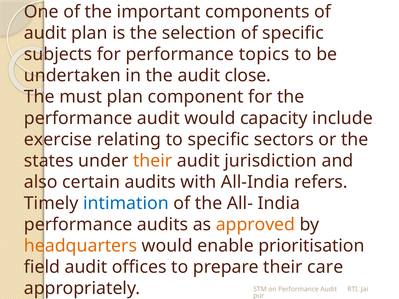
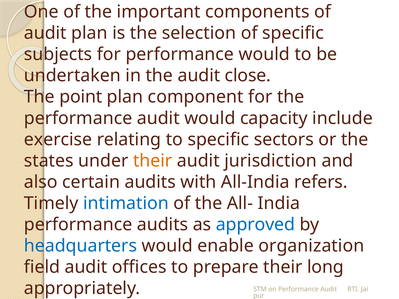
performance topics: topics -> would
must: must -> point
approved colour: orange -> blue
headquarters colour: orange -> blue
prioritisation: prioritisation -> organization
care: care -> long
